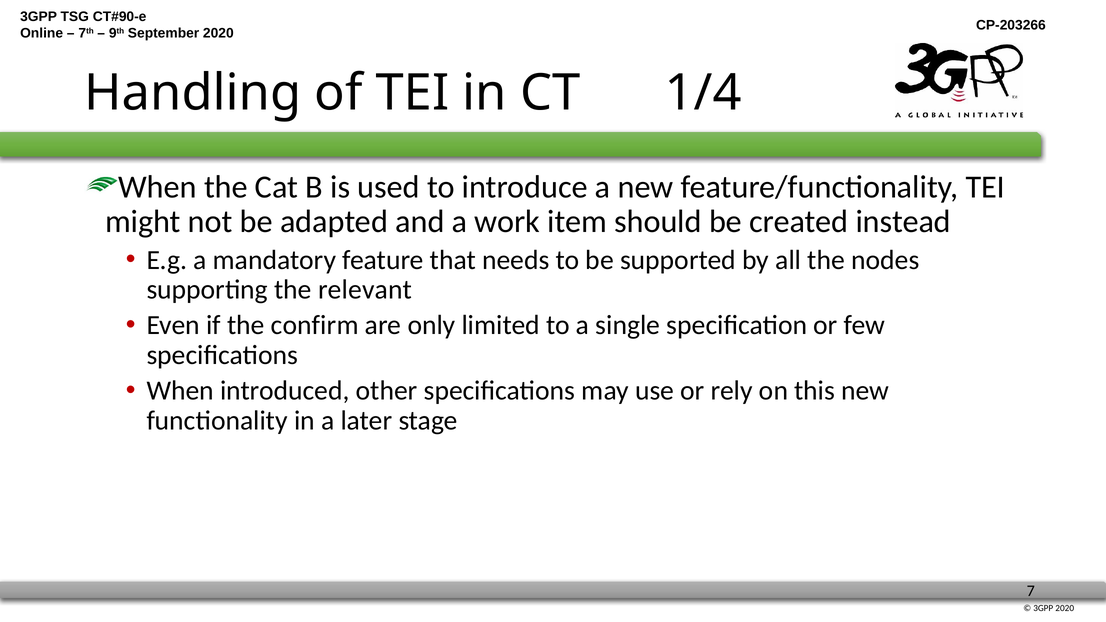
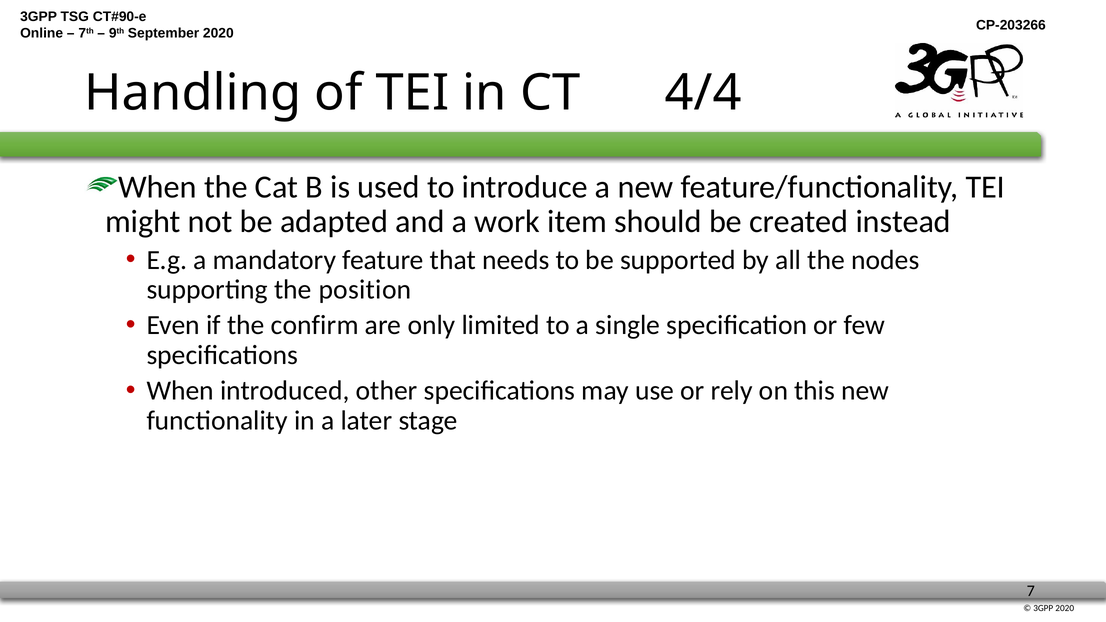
1/4: 1/4 -> 4/4
relevant: relevant -> position
